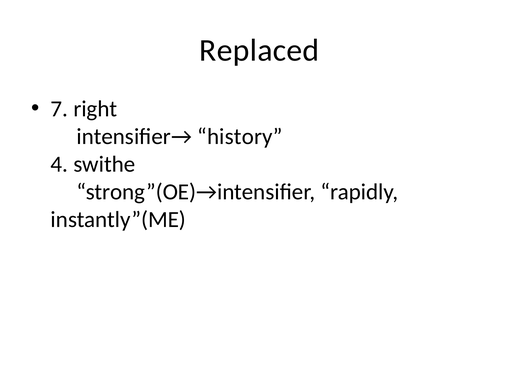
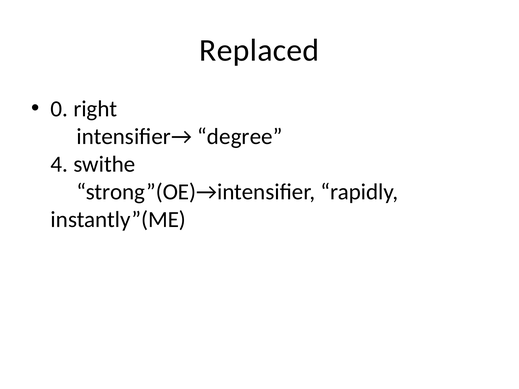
7: 7 -> 0
history: history -> degree
